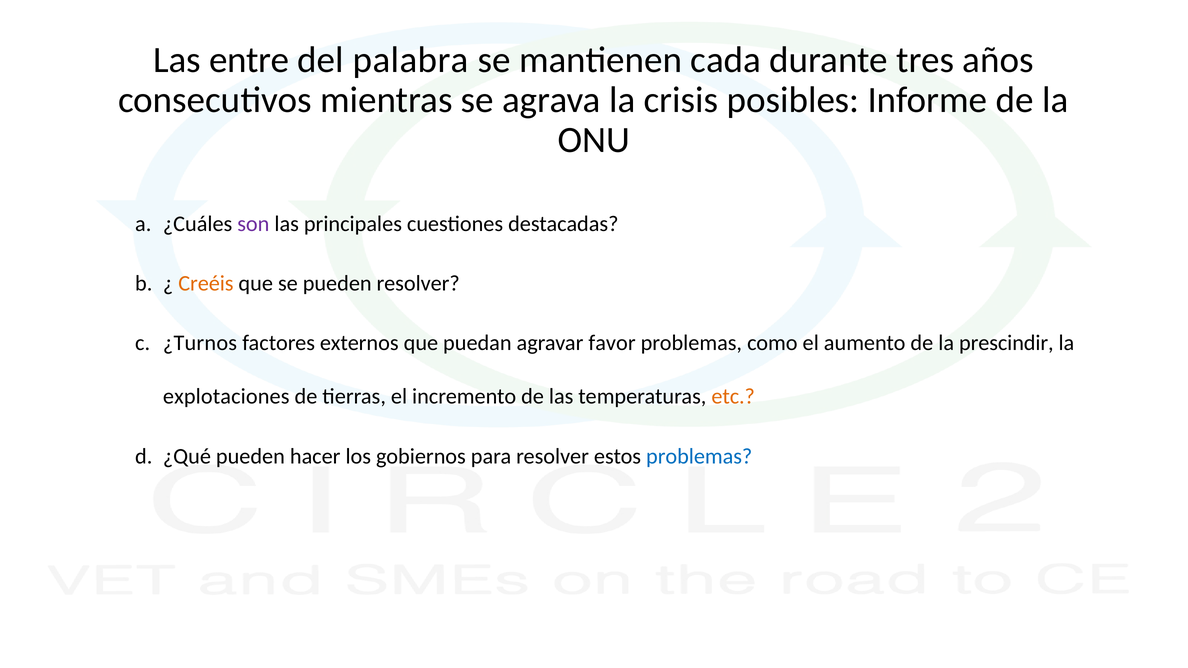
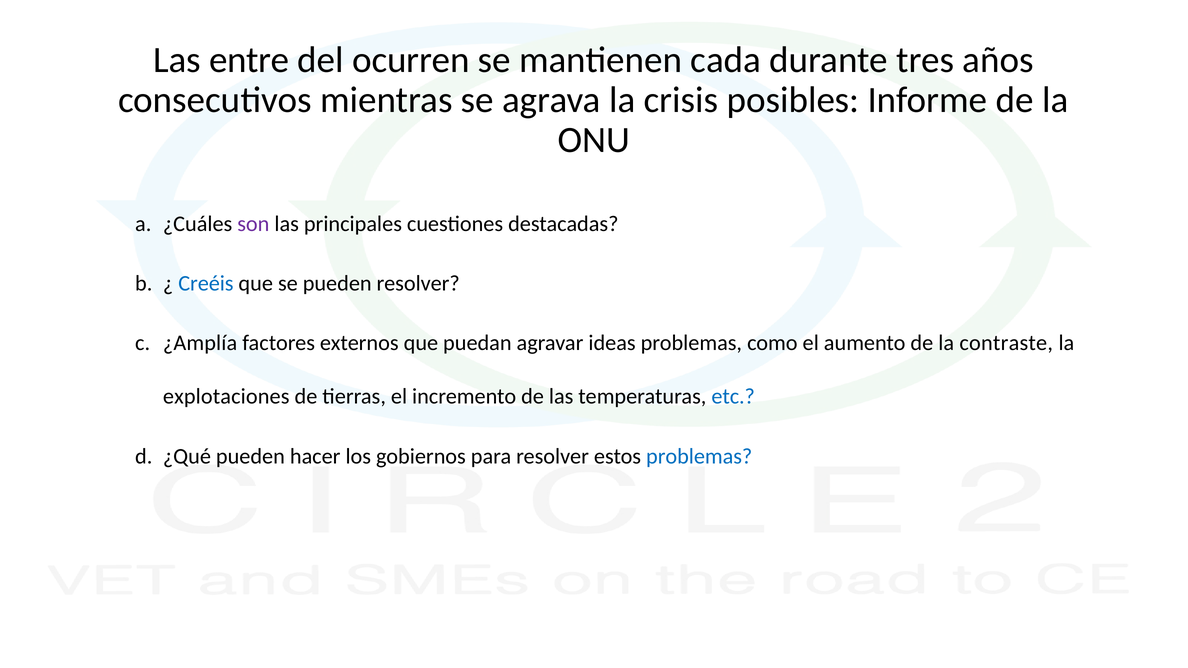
palabra: palabra -> ocurren
Creéis colour: orange -> blue
¿Turnos: ¿Turnos -> ¿Amplía
favor: favor -> ideas
prescindir: prescindir -> contraste
etc colour: orange -> blue
